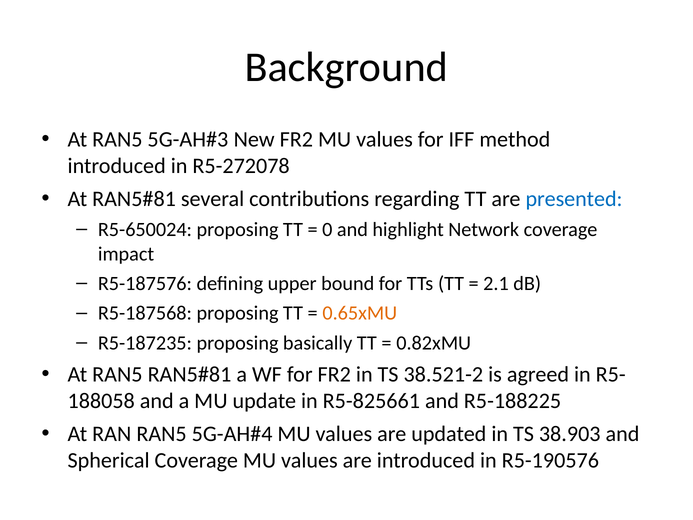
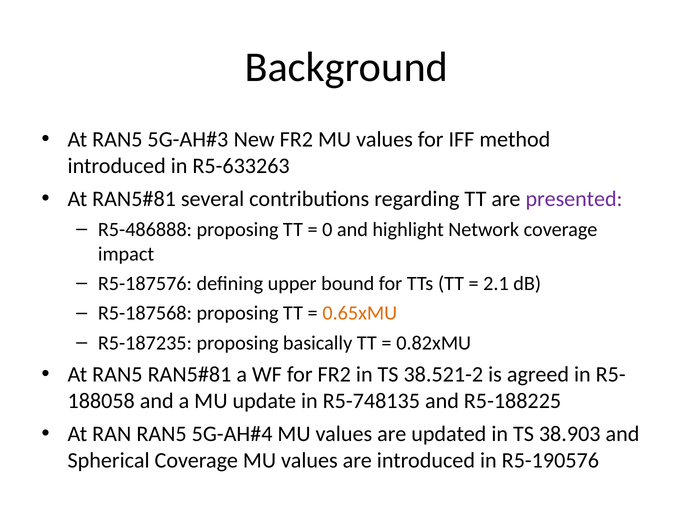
R5-272078: R5-272078 -> R5-633263
presented colour: blue -> purple
R5-650024: R5-650024 -> R5-486888
R5-825661: R5-825661 -> R5-748135
